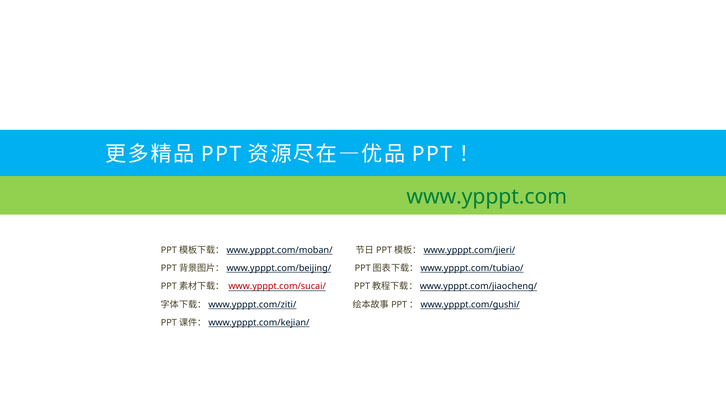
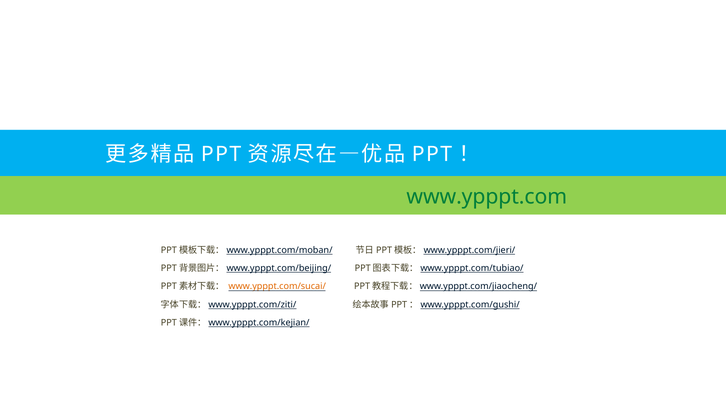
www.ypppt.com/sucai/ colour: red -> orange
